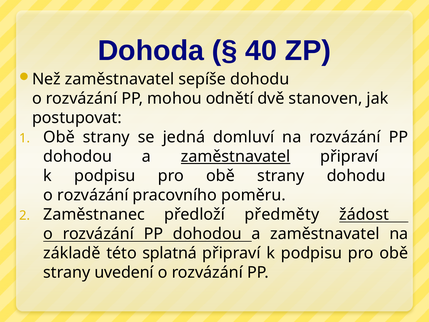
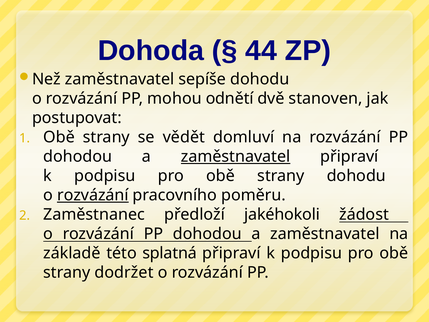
40: 40 -> 44
jedná: jedná -> vědět
rozvázání at (93, 195) underline: none -> present
předměty: předměty -> jakéhokoli
uvedení: uvedení -> dodržet
